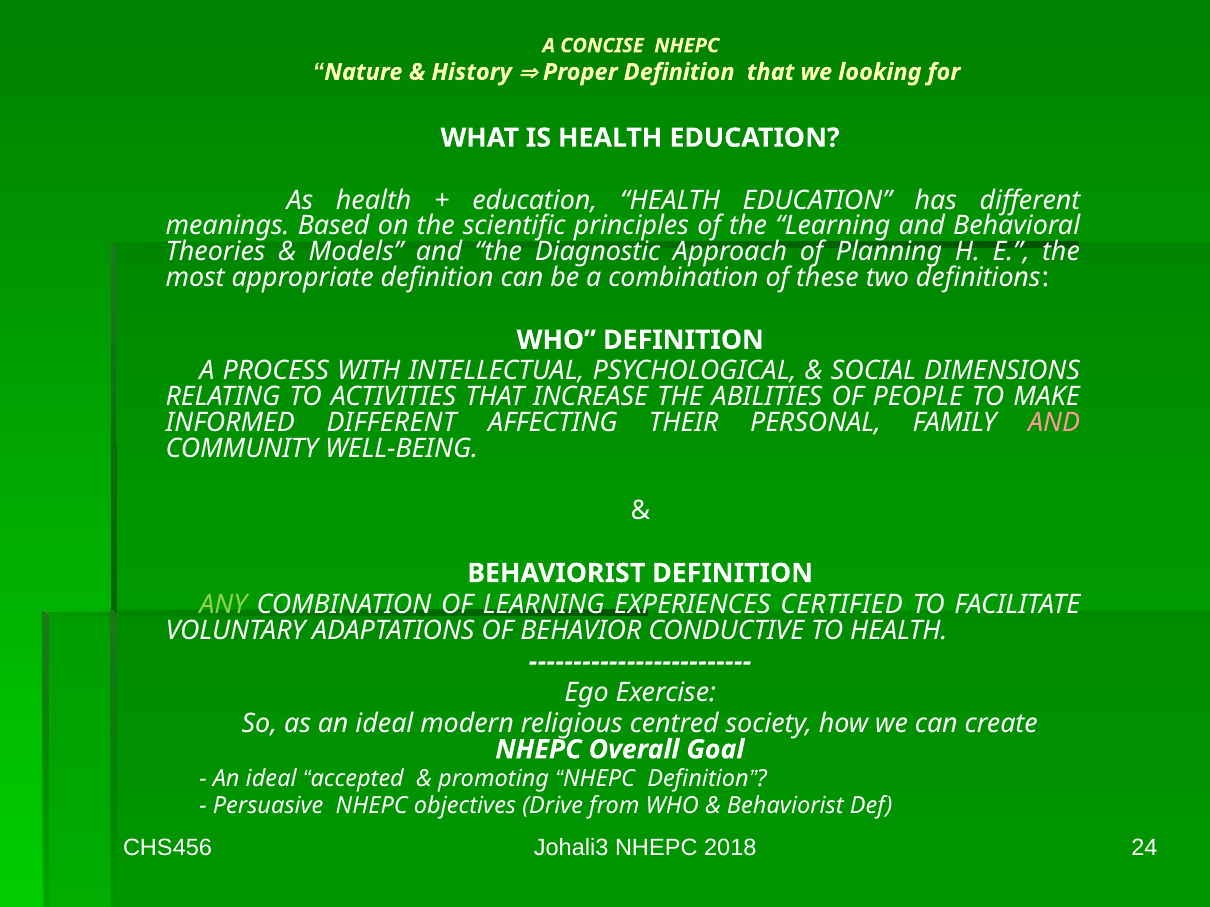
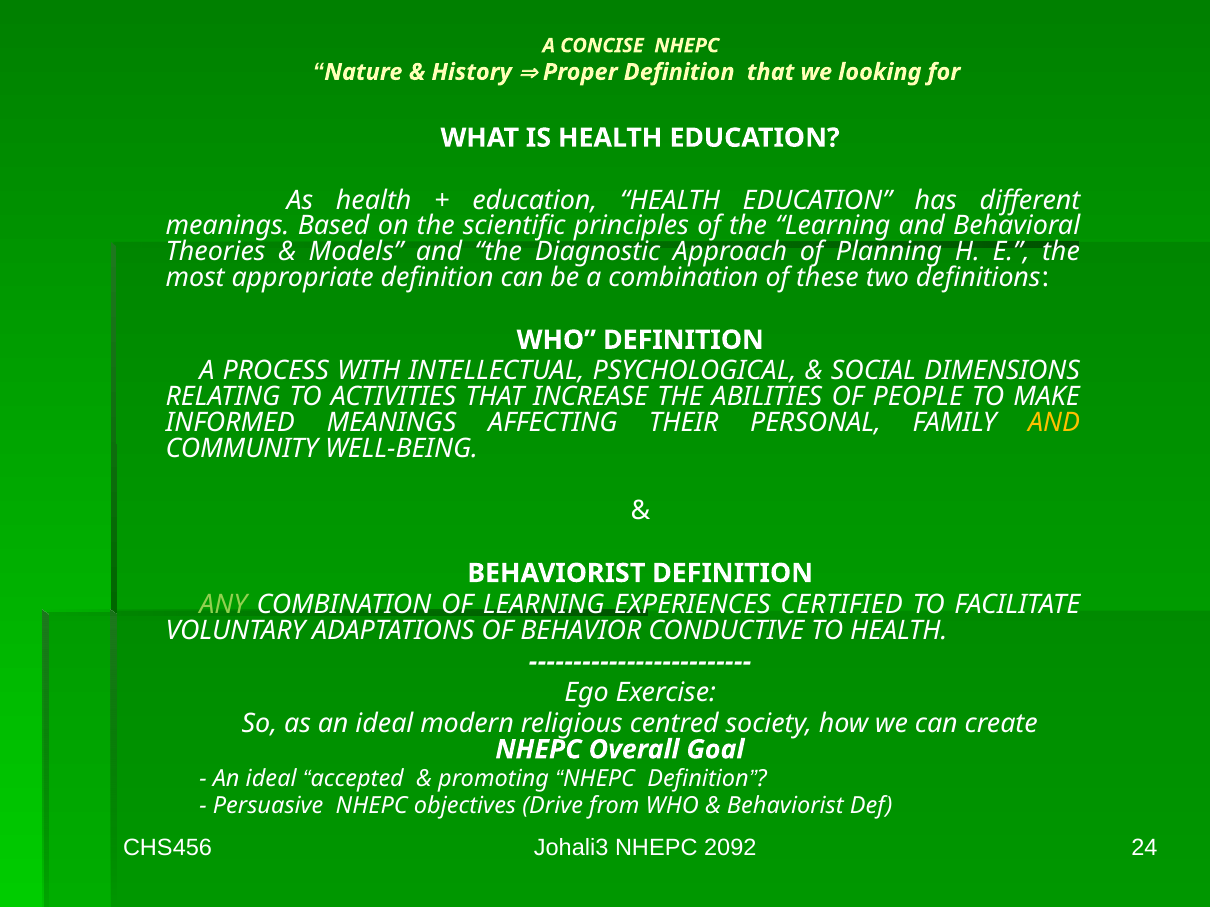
INFORMED DIFFERENT: DIFFERENT -> MEANINGS
AND at (1054, 423) colour: pink -> yellow
2018: 2018 -> 2092
